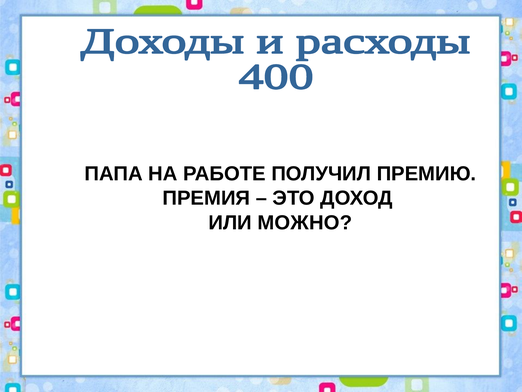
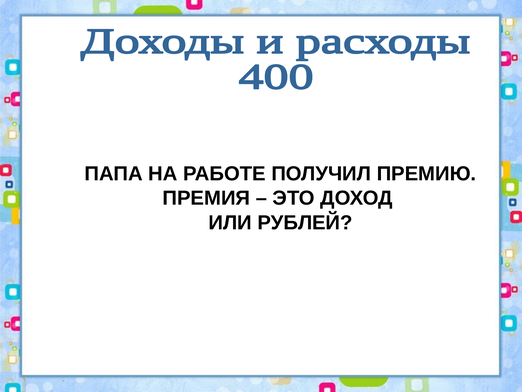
МОЖНО: МОЖНО -> РУБЛЕЙ
